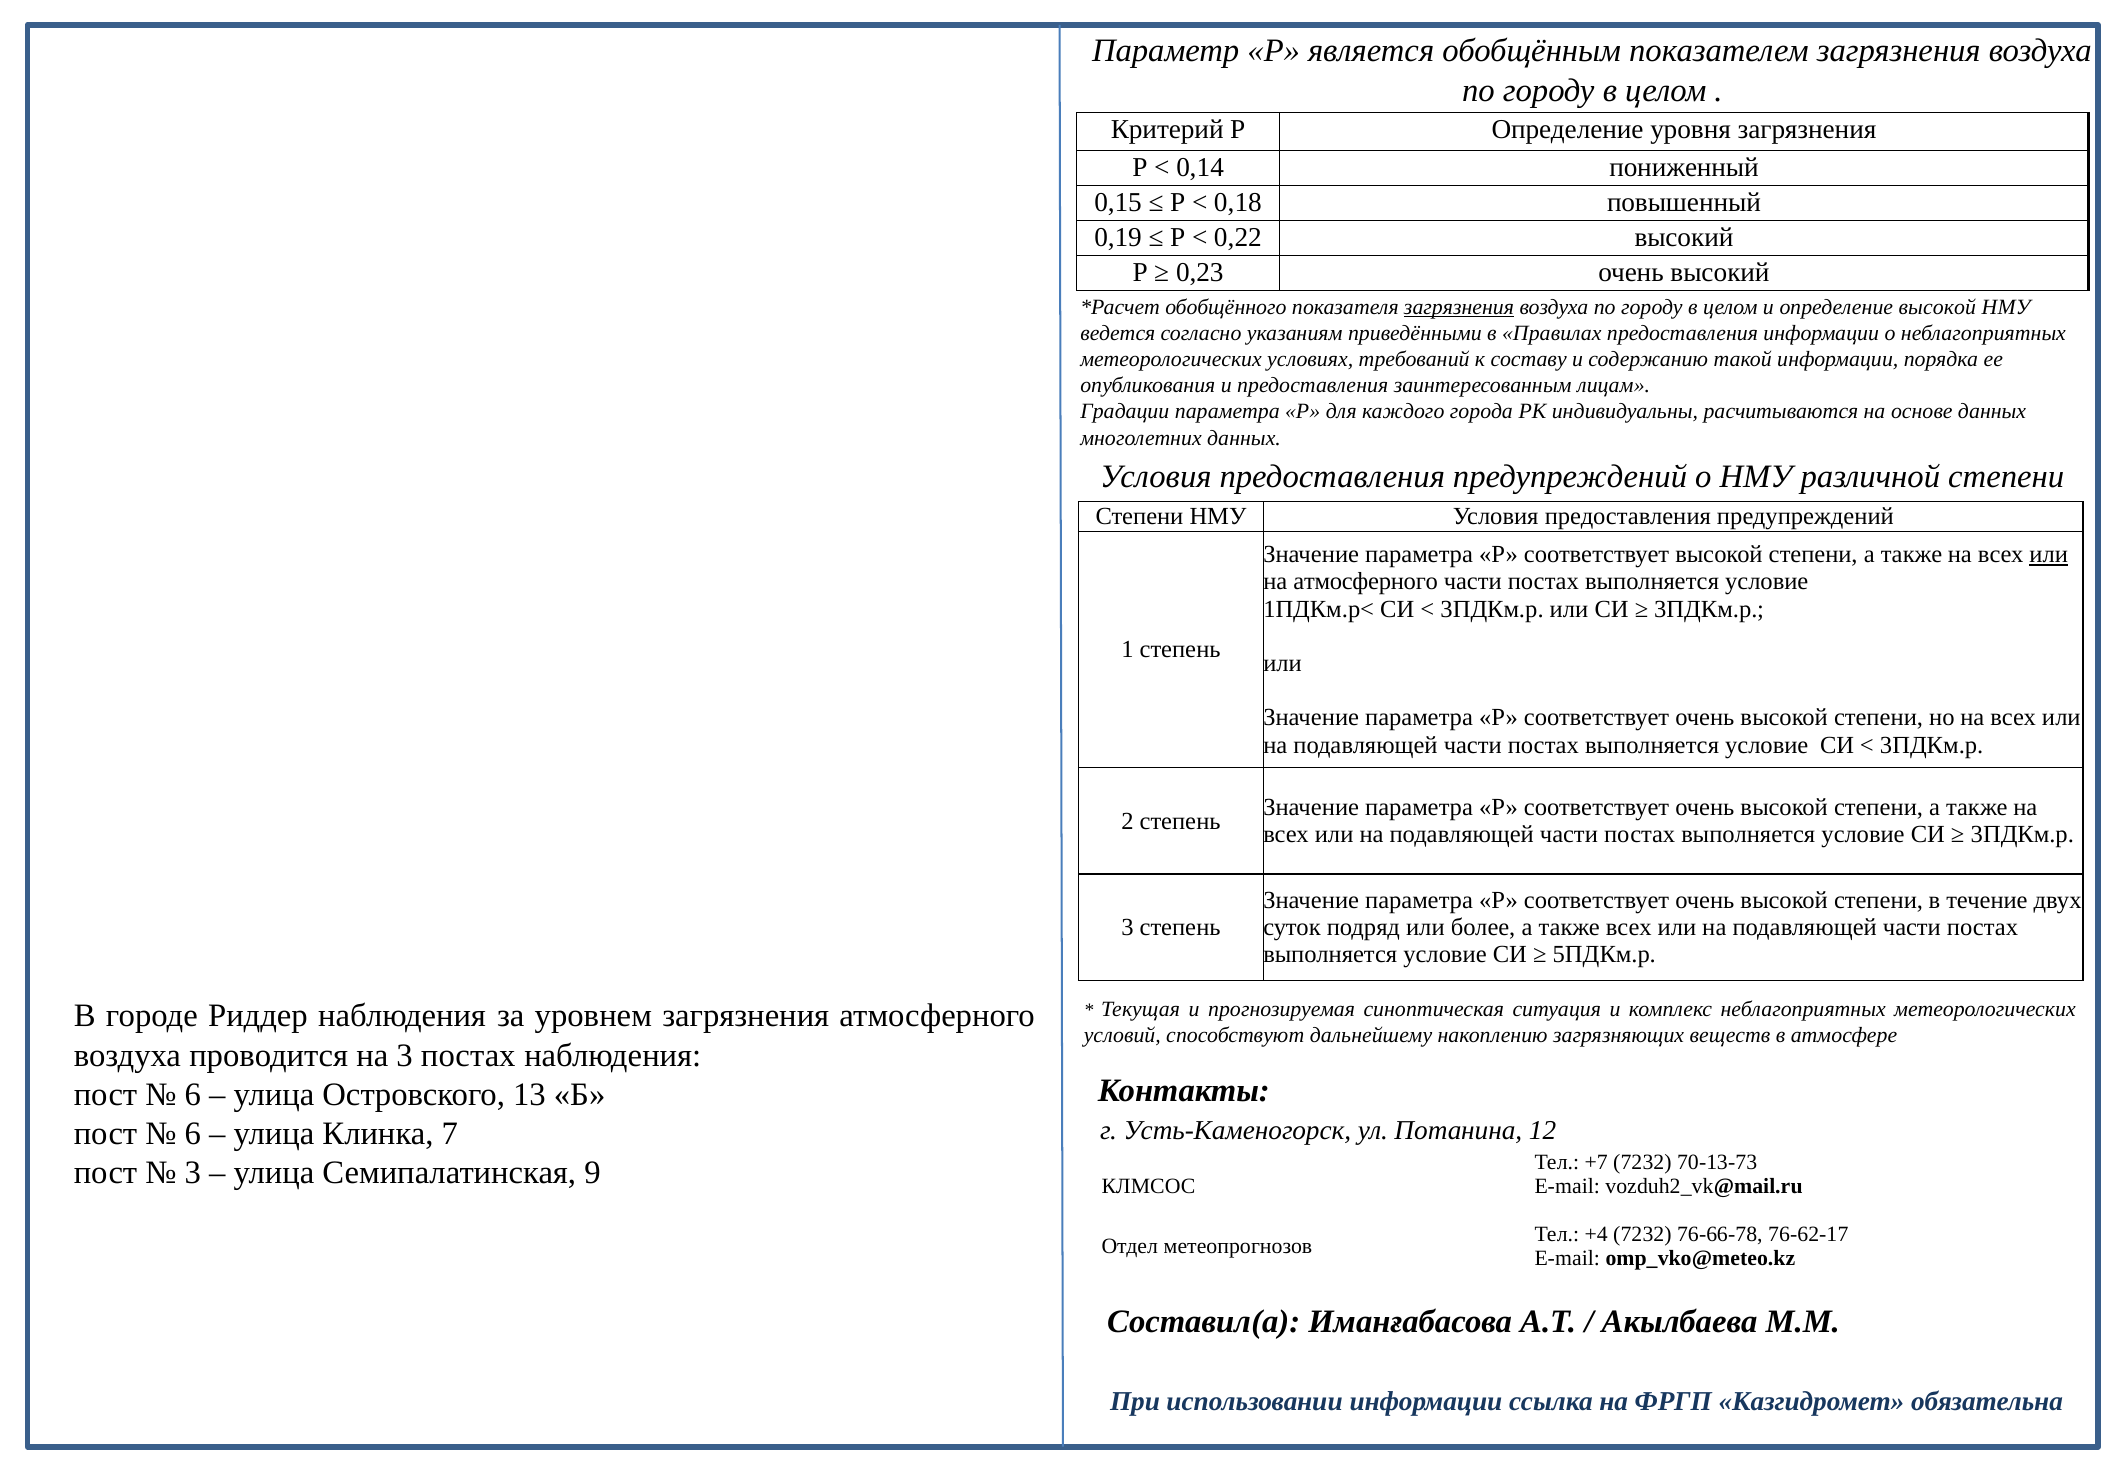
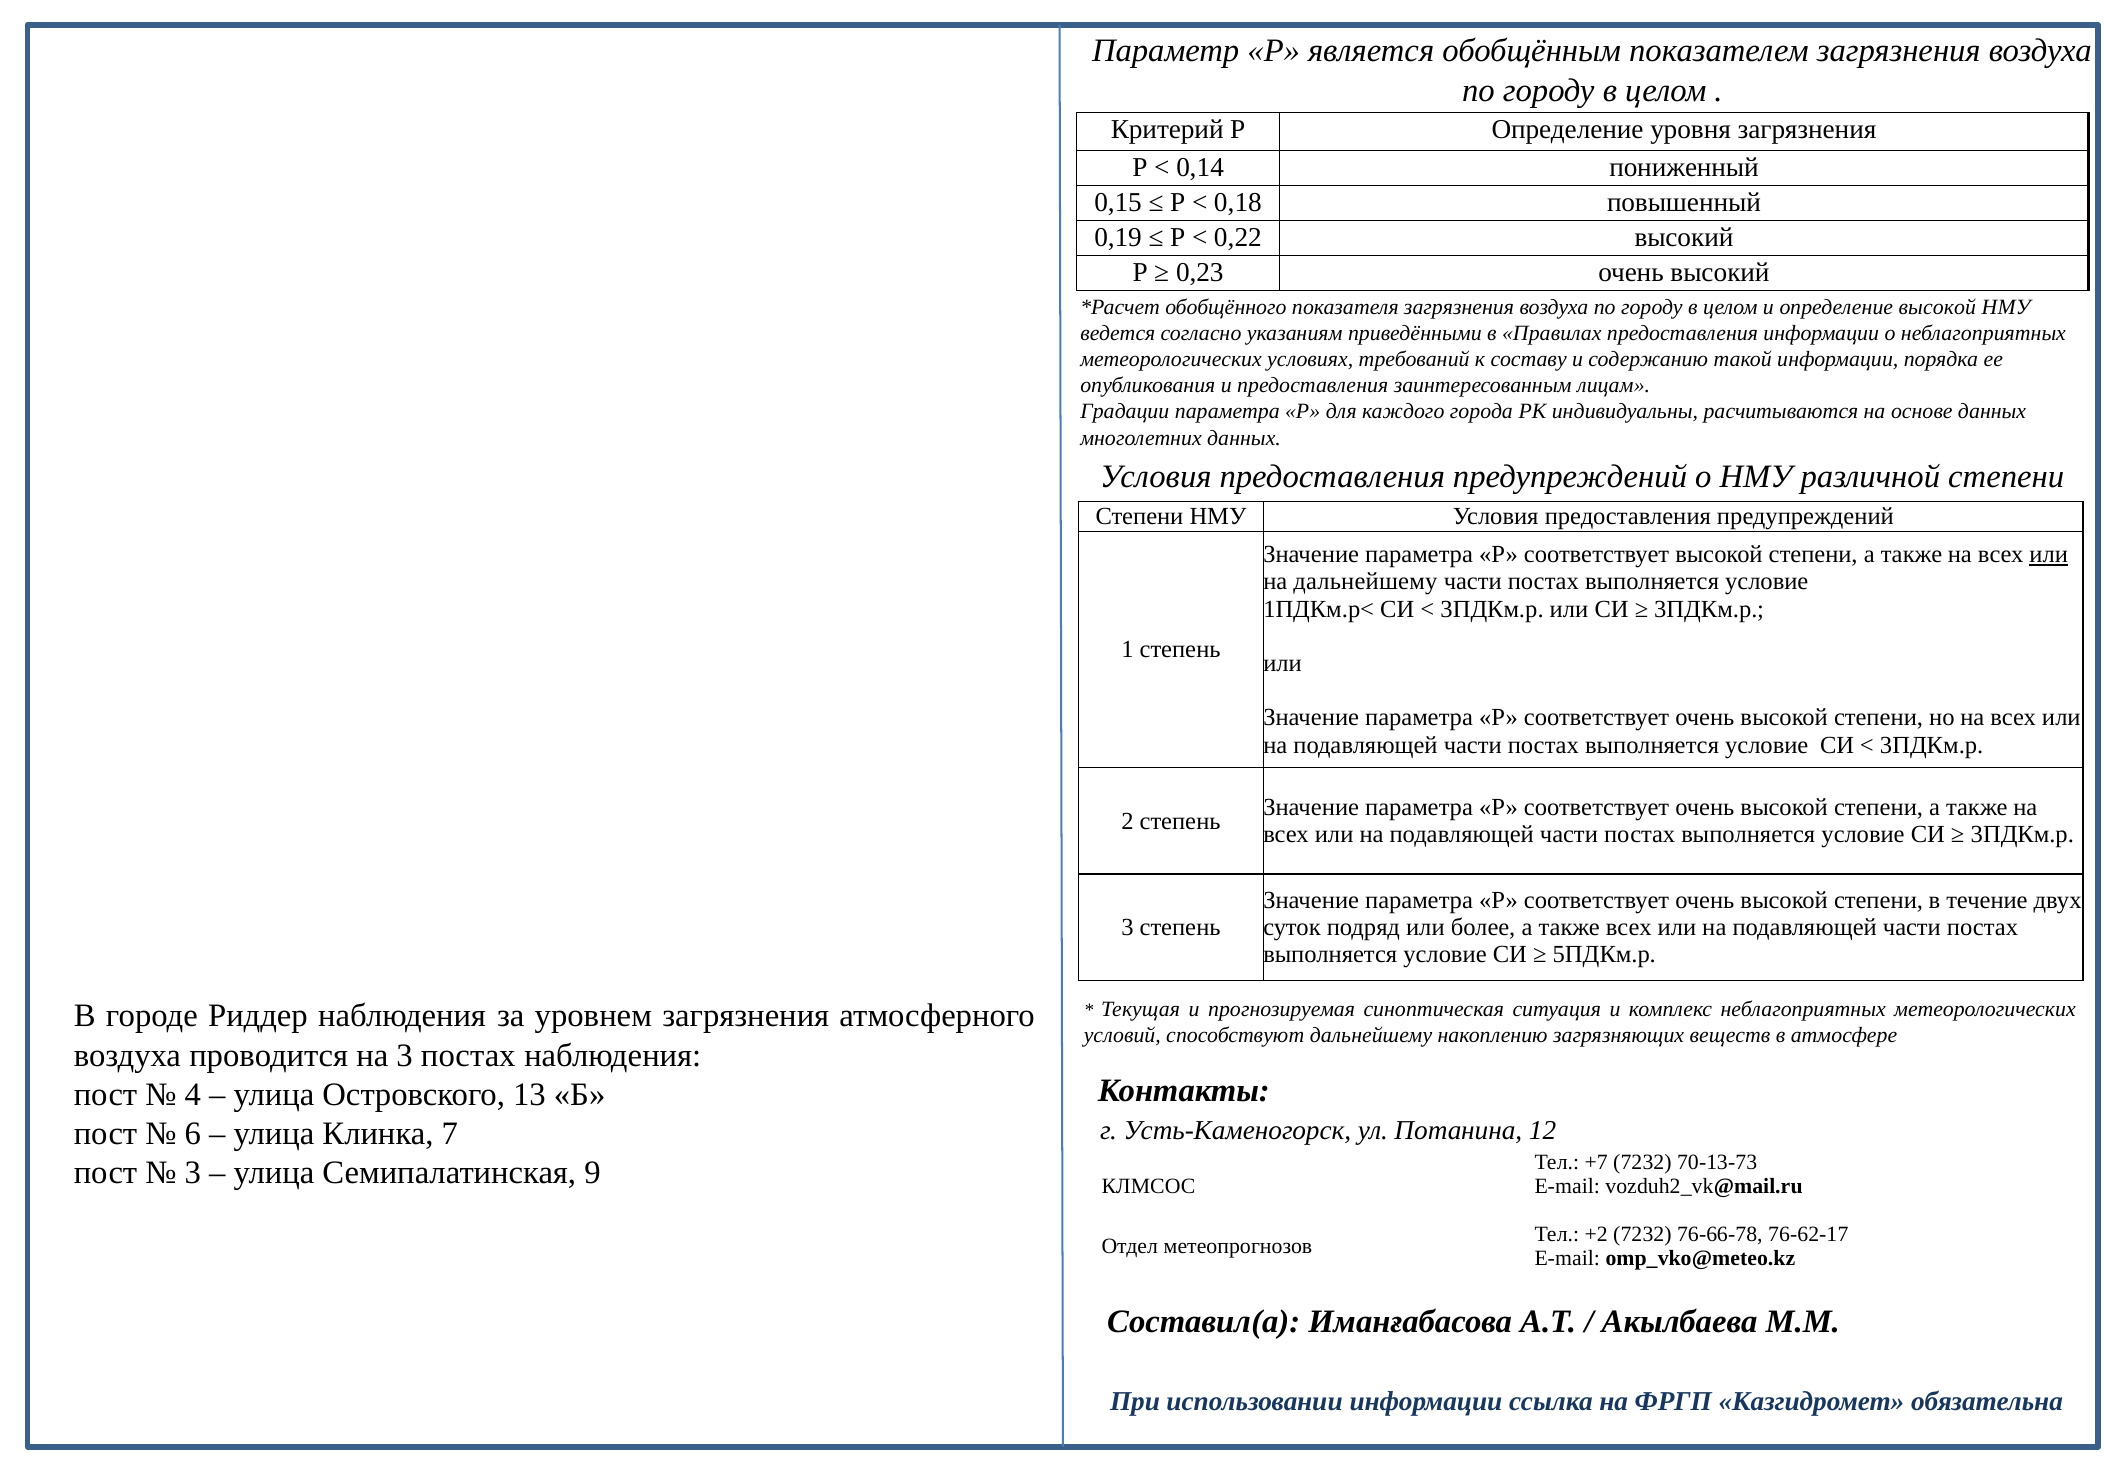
загрязнения at (1459, 307) underline: present -> none
на атмосферного: атмосферного -> дальнейшему
6 at (193, 1095): 6 -> 4
+4: +4 -> +2
